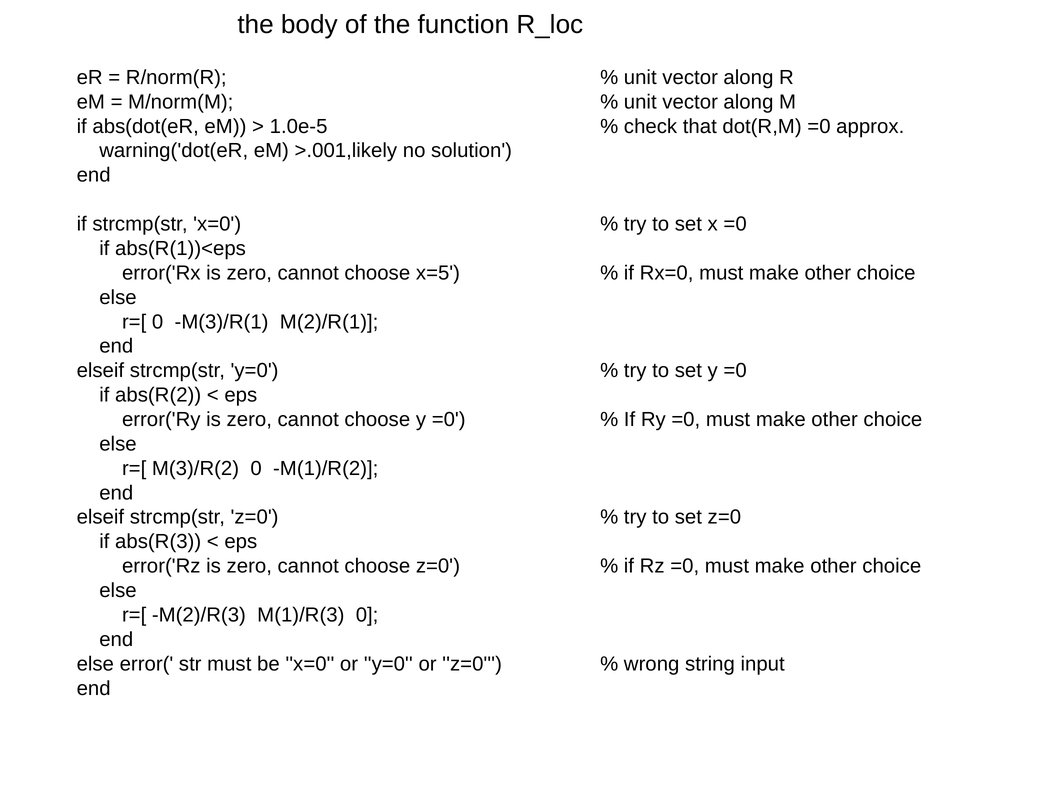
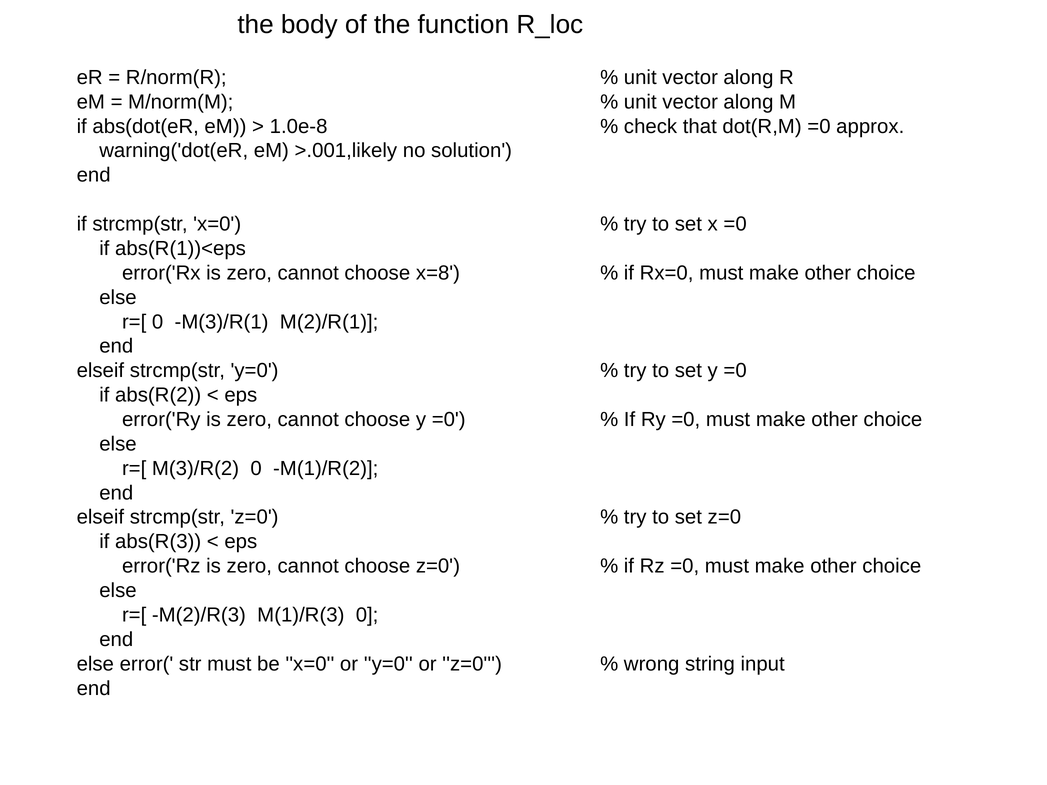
1.0e-5: 1.0e-5 -> 1.0e-8
x=5: x=5 -> x=8
